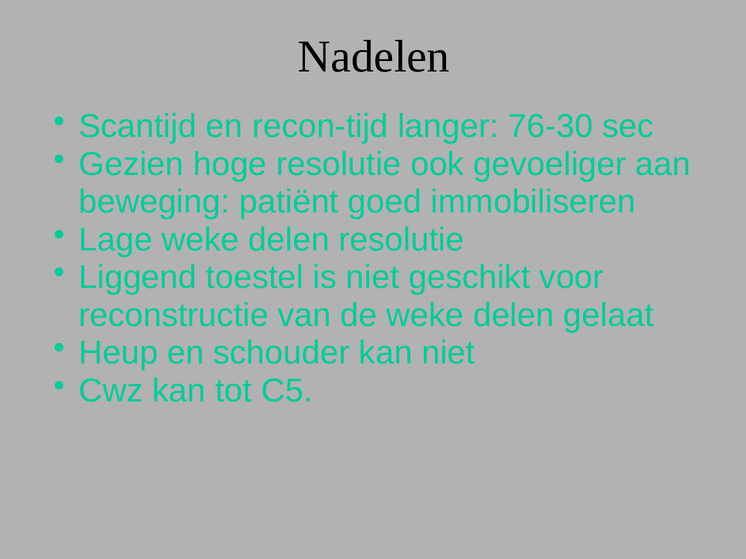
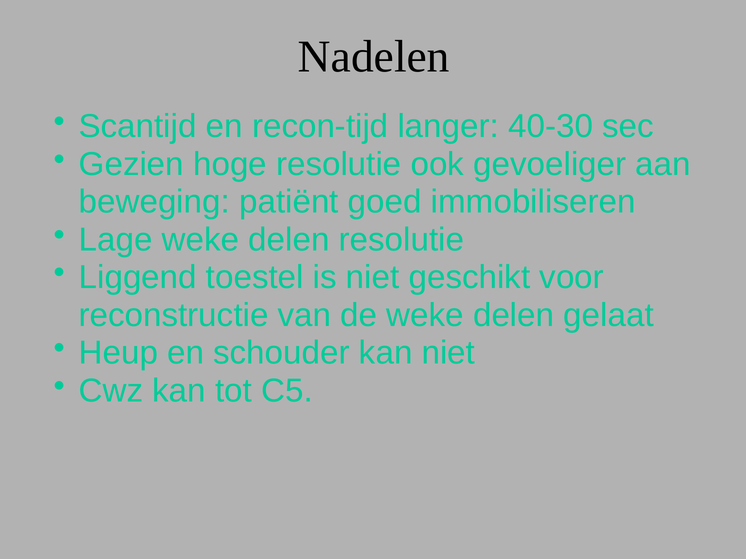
76-30: 76-30 -> 40-30
